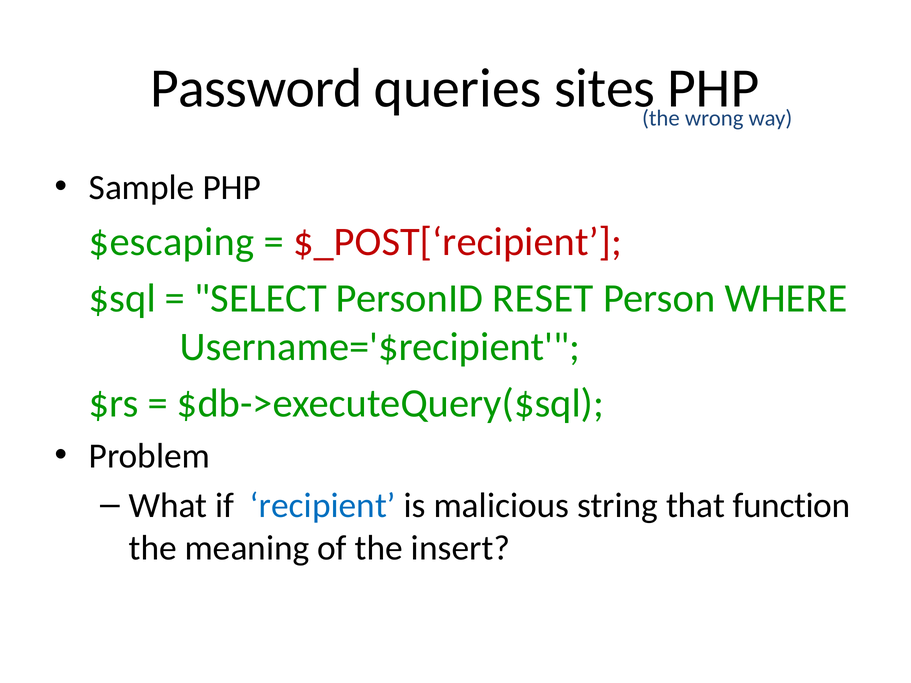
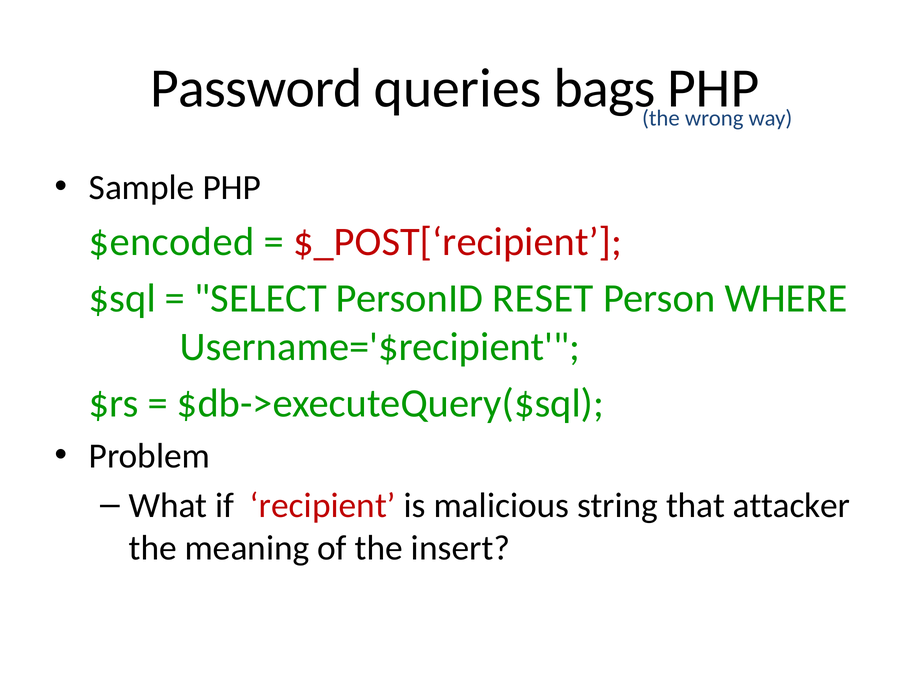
sites: sites -> bags
$escaping: $escaping -> $encoded
recipient colour: blue -> red
function: function -> attacker
